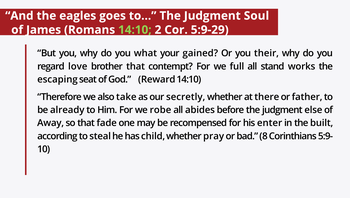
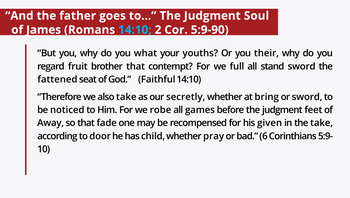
eagles: eagles -> father
14:10 at (135, 30) colour: light green -> light blue
5:9-29: 5:9-29 -> 5:9-90
gained: gained -> youths
love: love -> fruit
stand works: works -> sword
escaping: escaping -> fattened
Reward: Reward -> Faithful
there: there -> bring
or father: father -> sword
already: already -> noticed
abides: abides -> games
else: else -> feet
enter: enter -> given
the built: built -> take
steal: steal -> door
8: 8 -> 6
